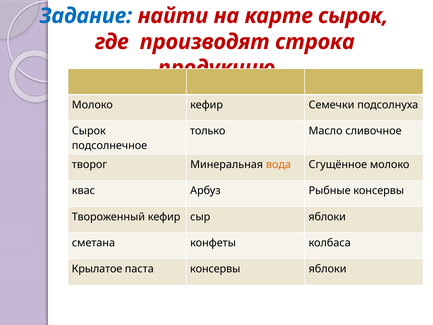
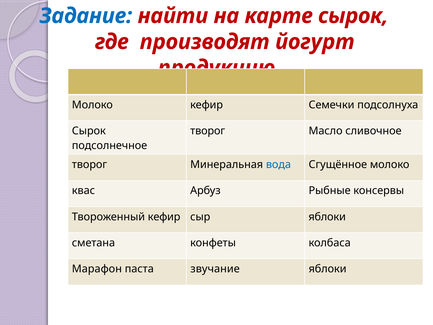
строка: строка -> йогурт
только at (208, 131): только -> творог
вода colour: orange -> blue
Крылатое: Крылатое -> Марафон
паста консервы: консервы -> звучание
